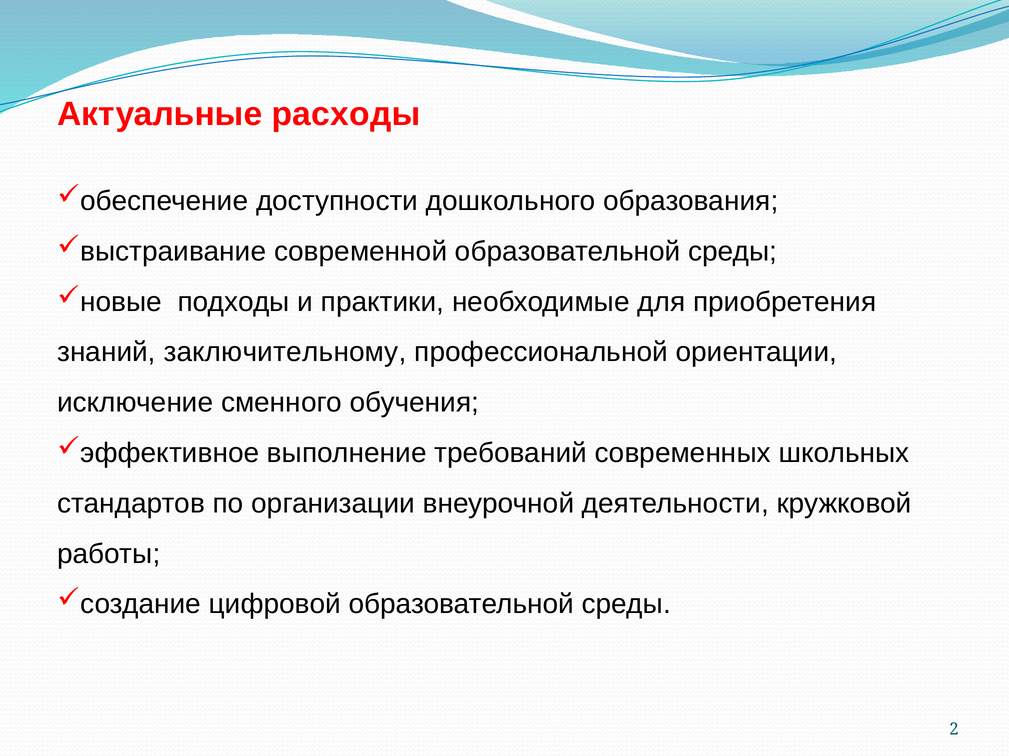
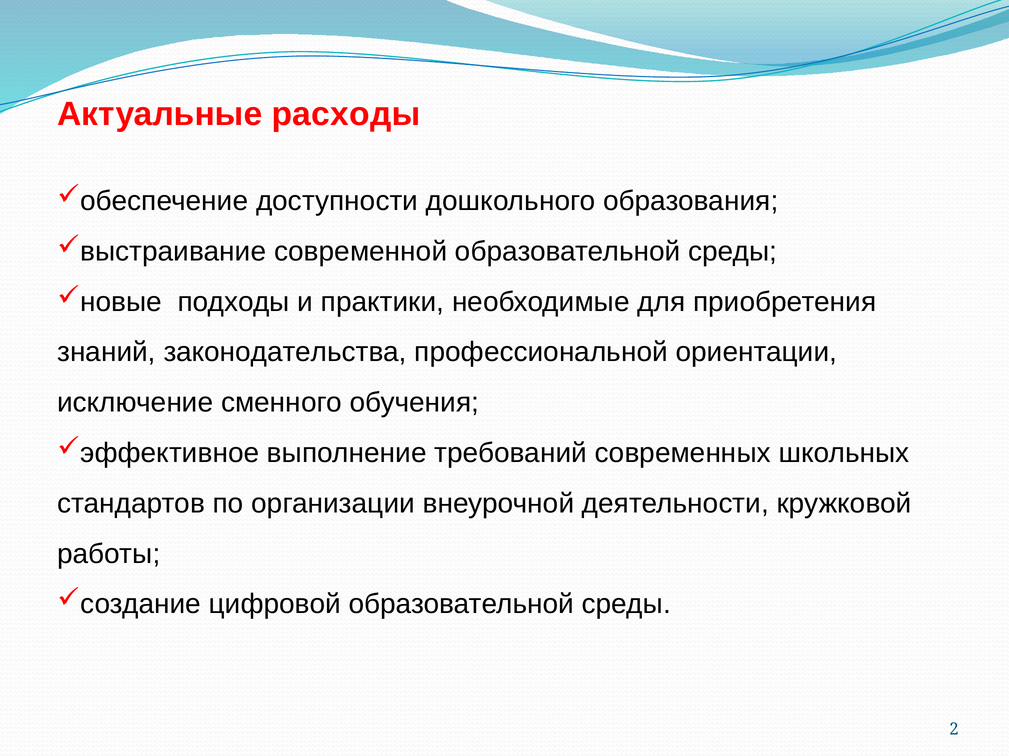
заключительному: заключительному -> законодательства
